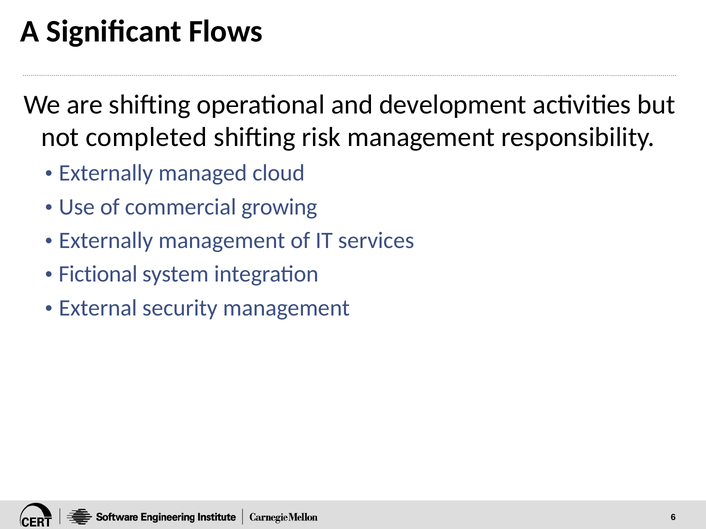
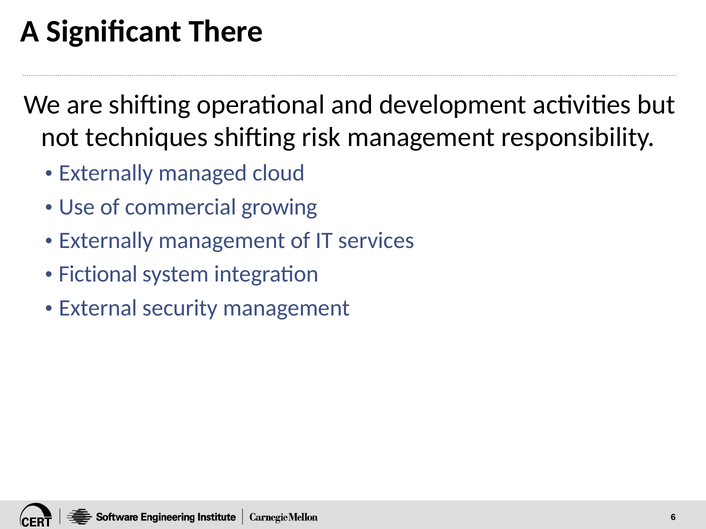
Flows: Flows -> There
completed: completed -> techniques
